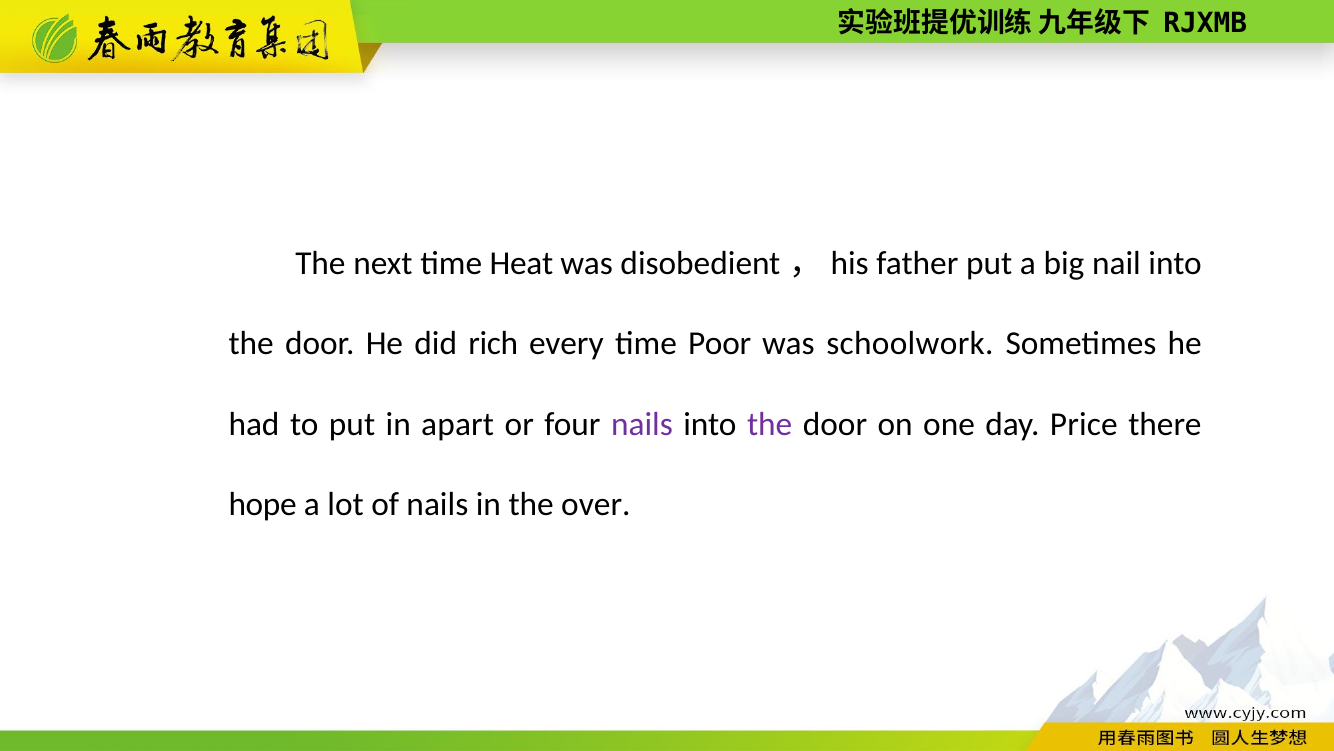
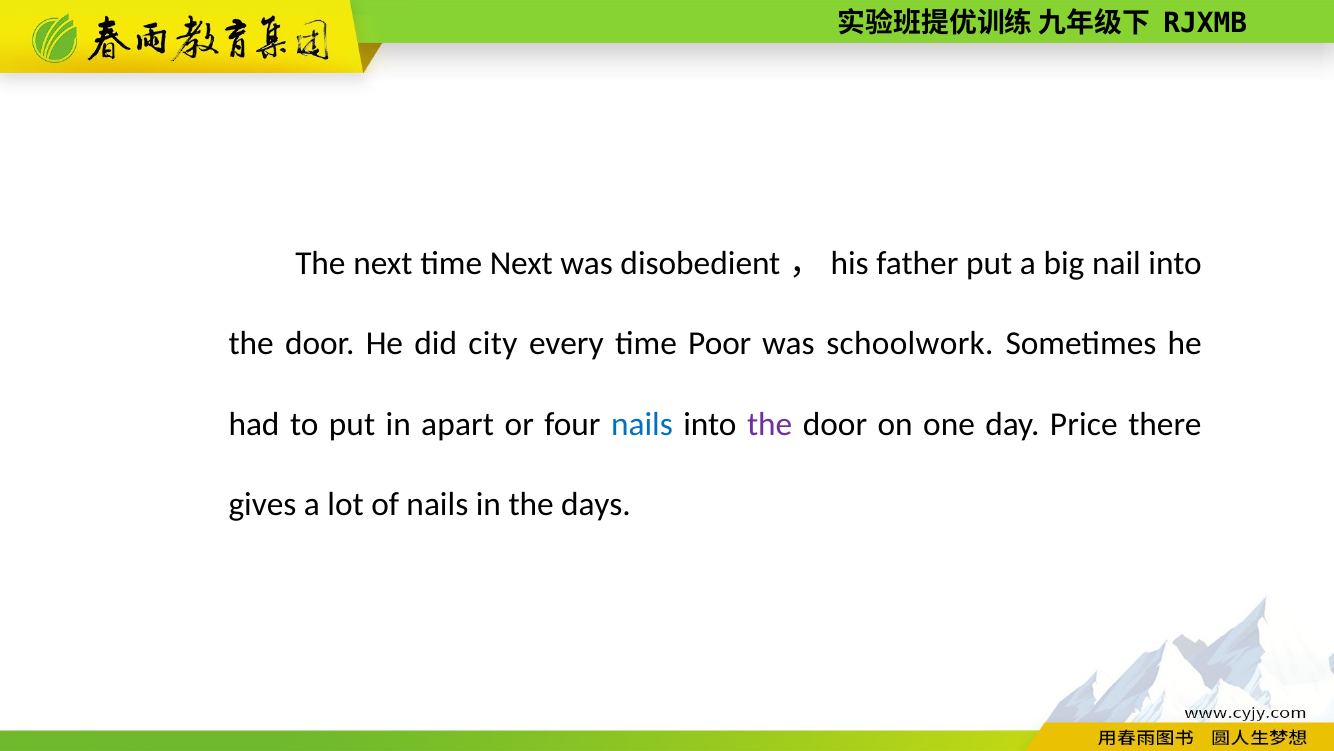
time Heat: Heat -> Next
rich: rich -> city
nails at (642, 424) colour: purple -> blue
hope: hope -> gives
over: over -> days
